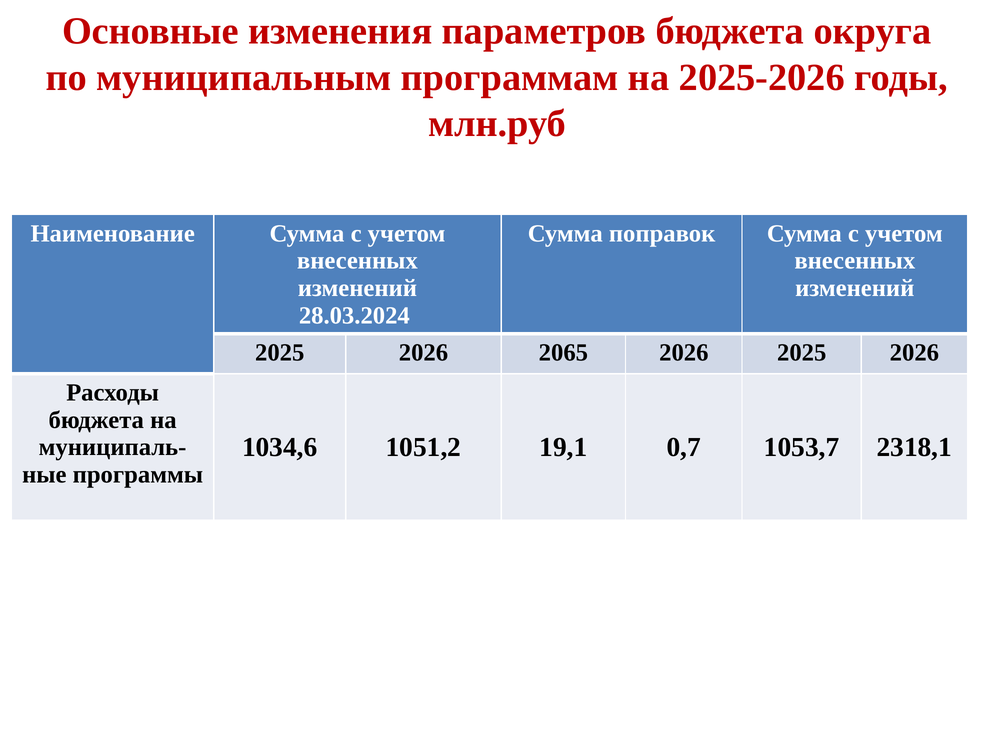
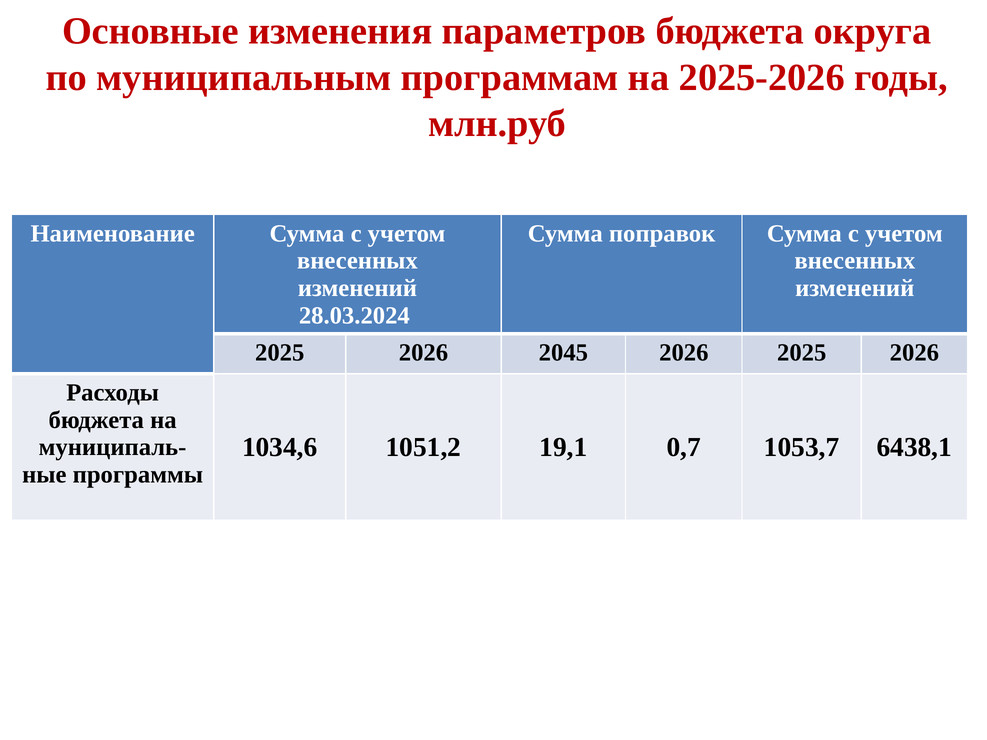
2065: 2065 -> 2045
2318,1: 2318,1 -> 6438,1
